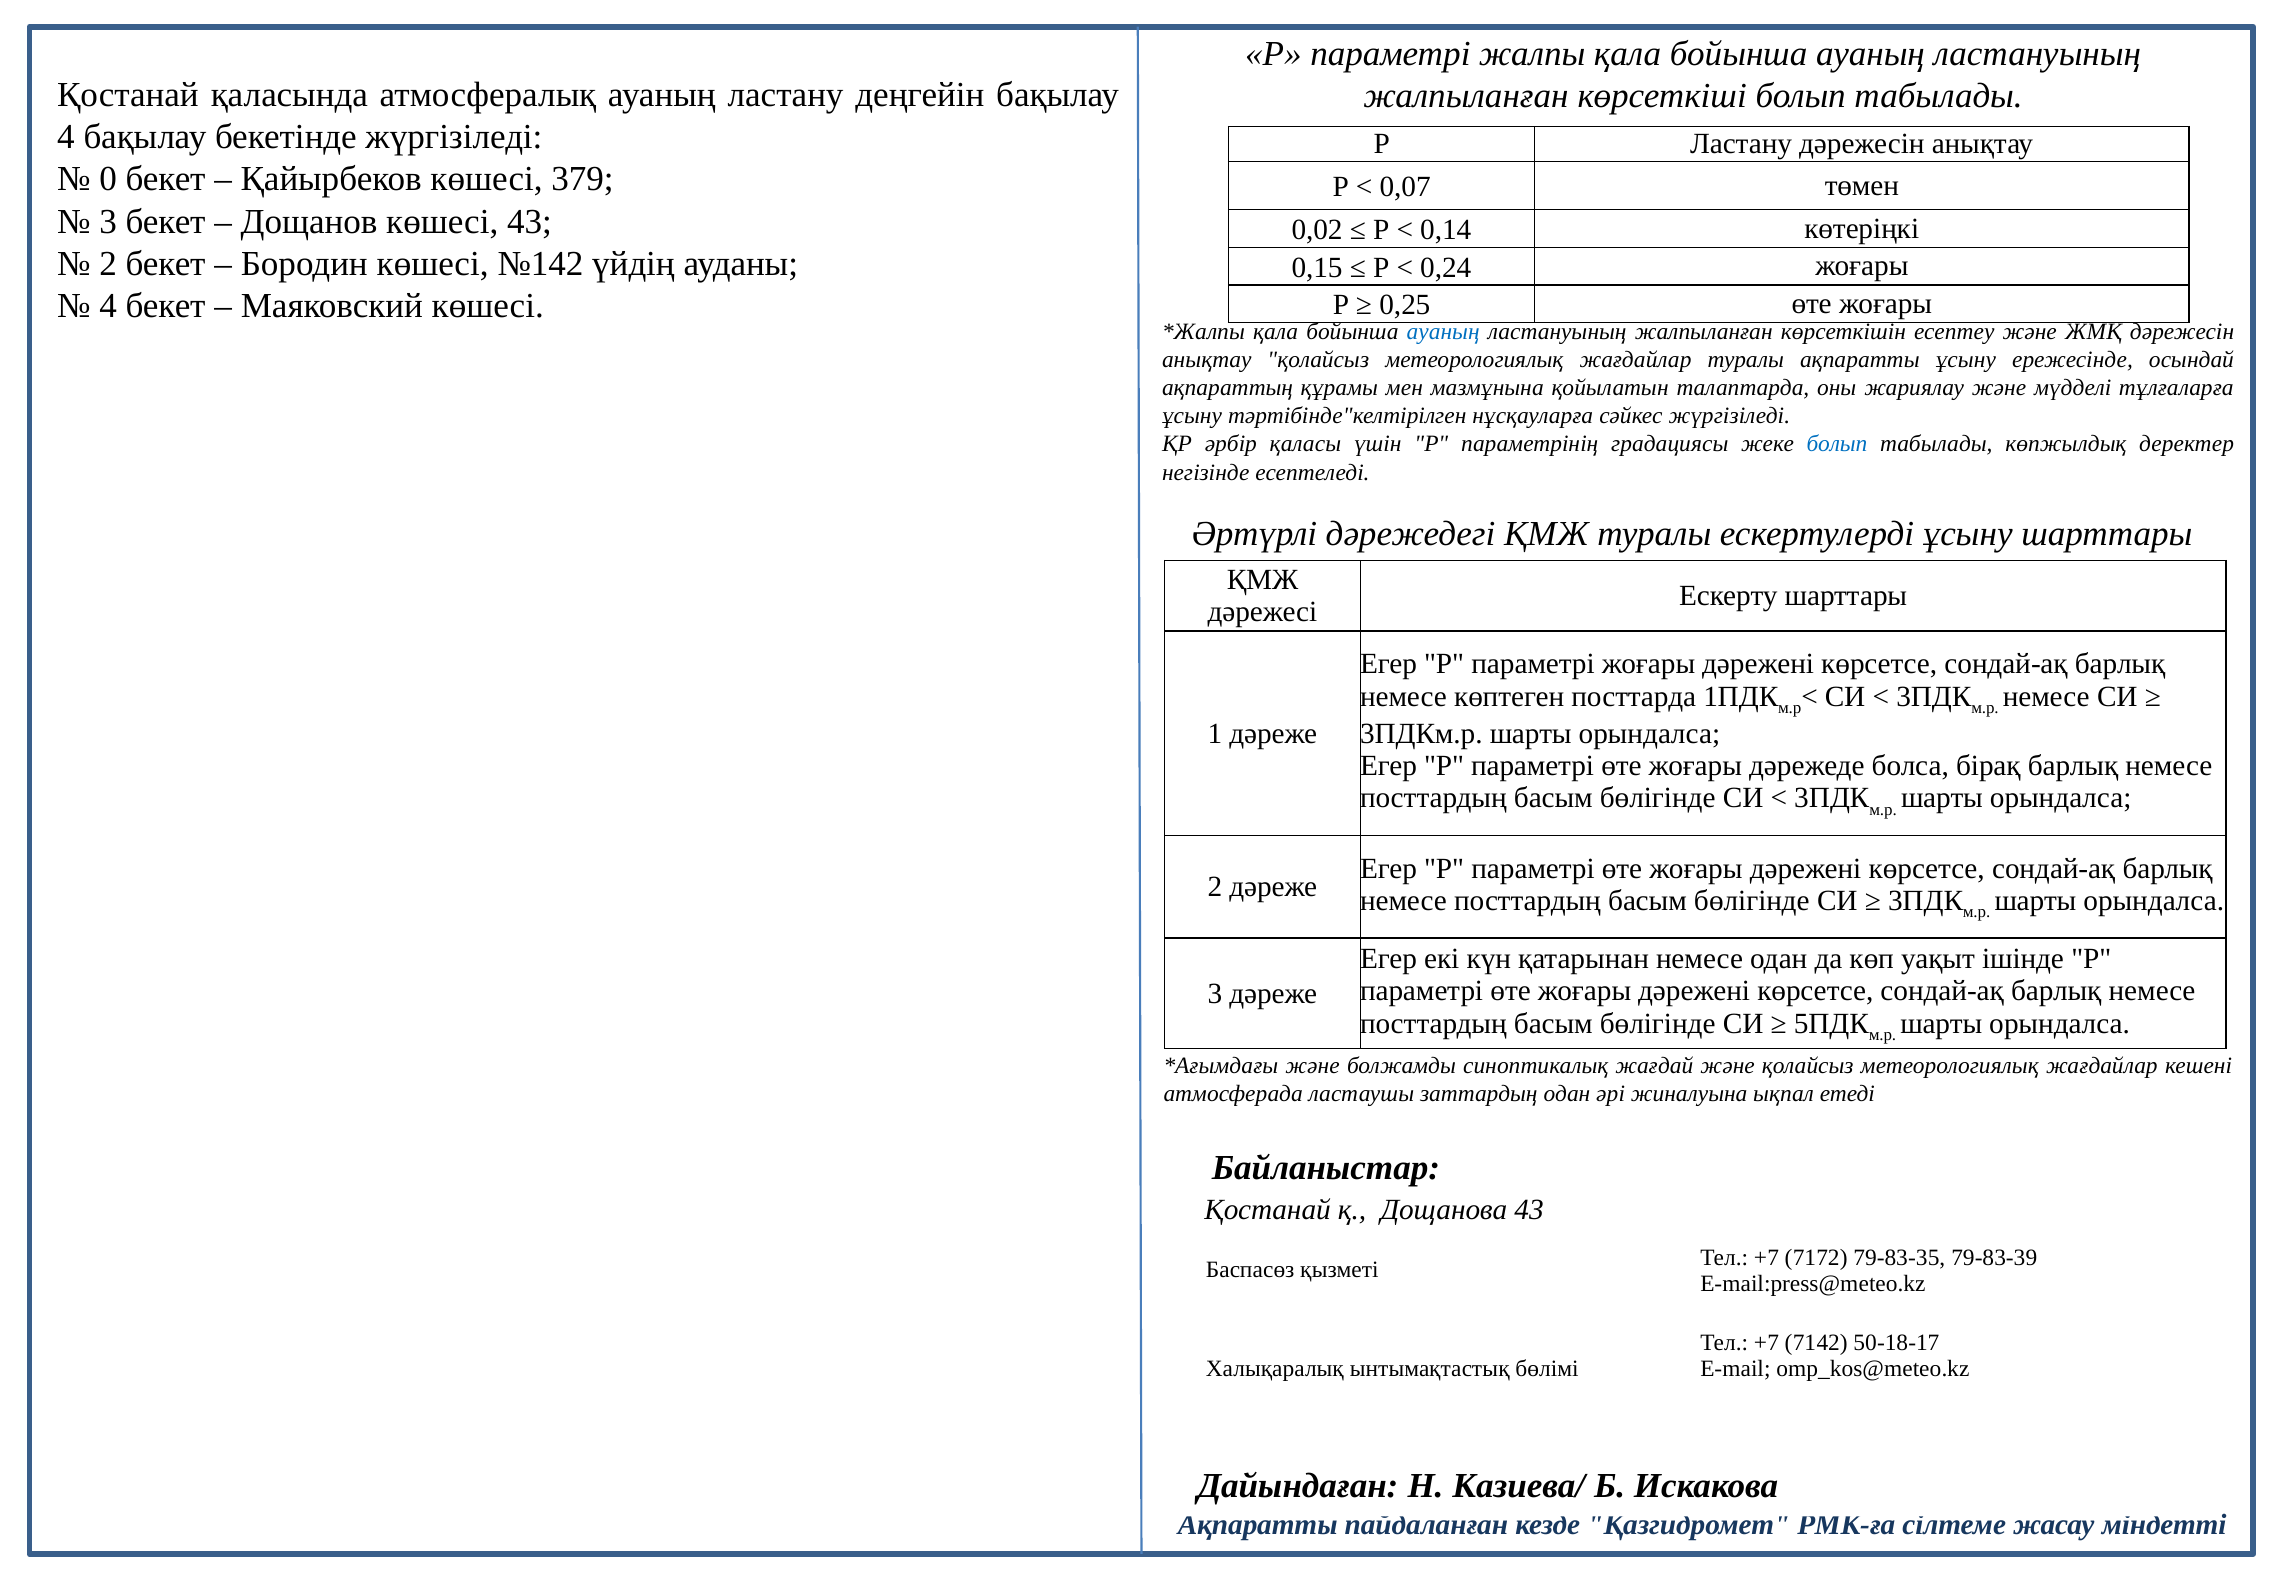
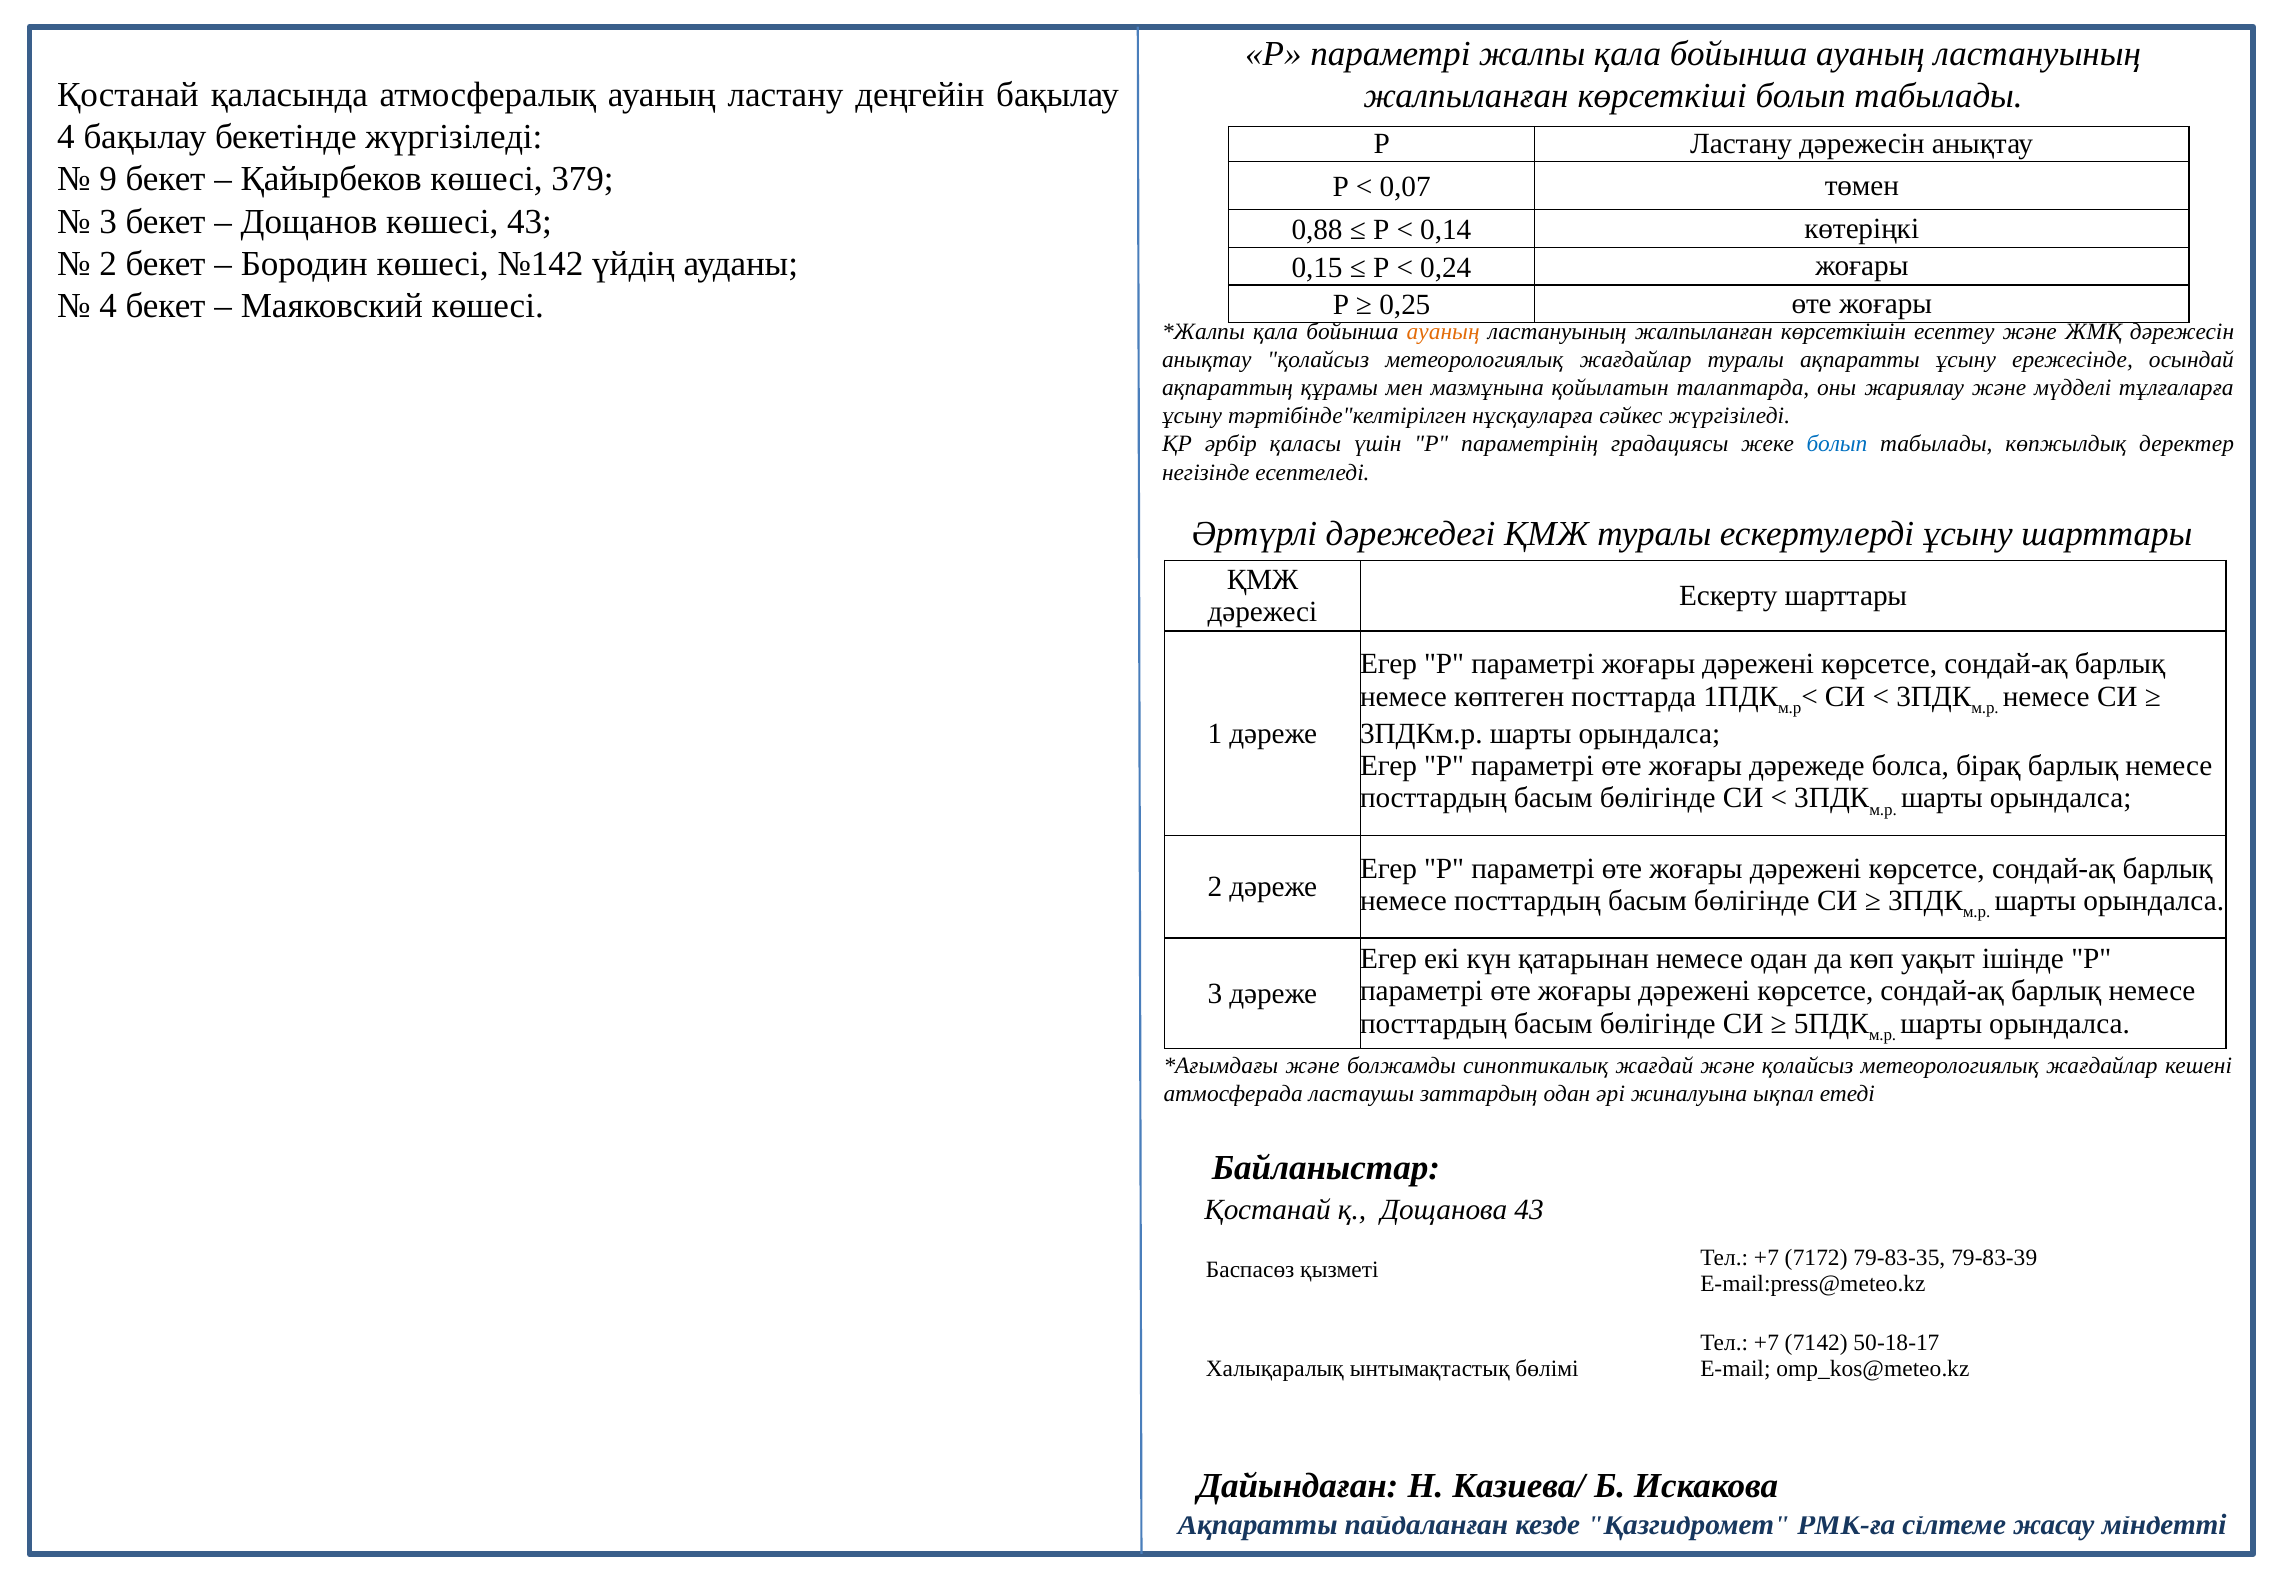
0: 0 -> 9
0,02: 0,02 -> 0,88
ауаның at (1443, 332) colour: blue -> orange
